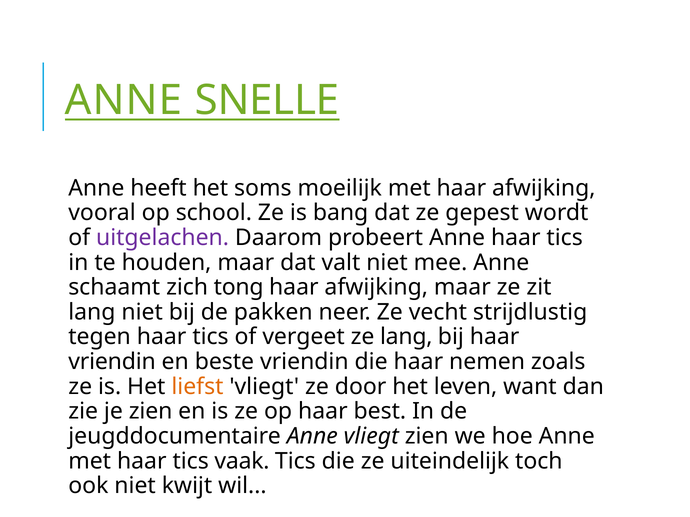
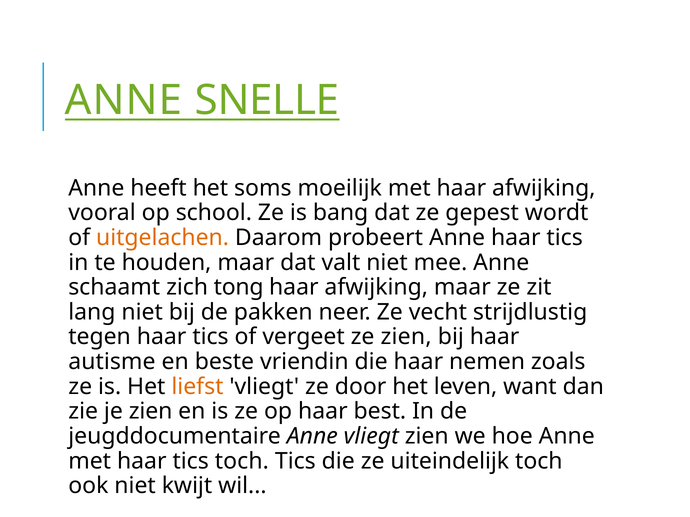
uitgelachen colour: purple -> orange
ze lang: lang -> zien
vriendin at (112, 362): vriendin -> autisme
tics vaak: vaak -> toch
